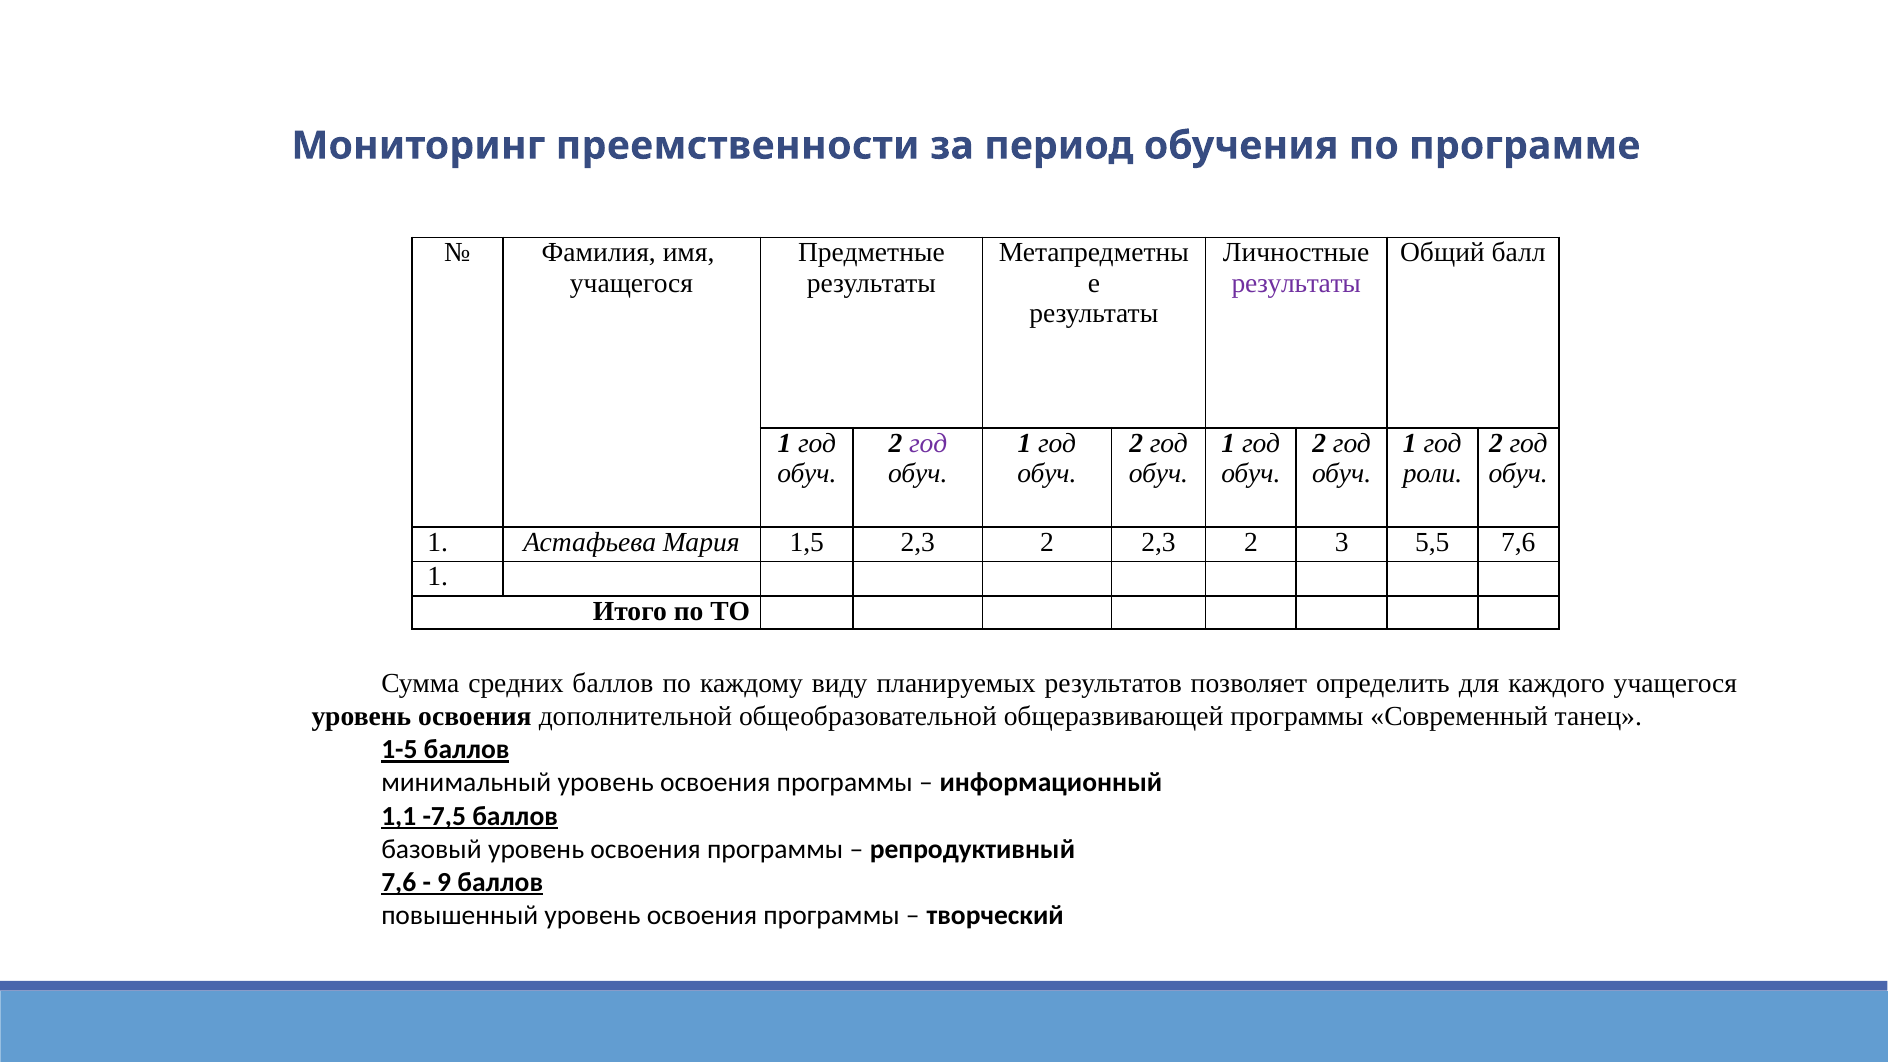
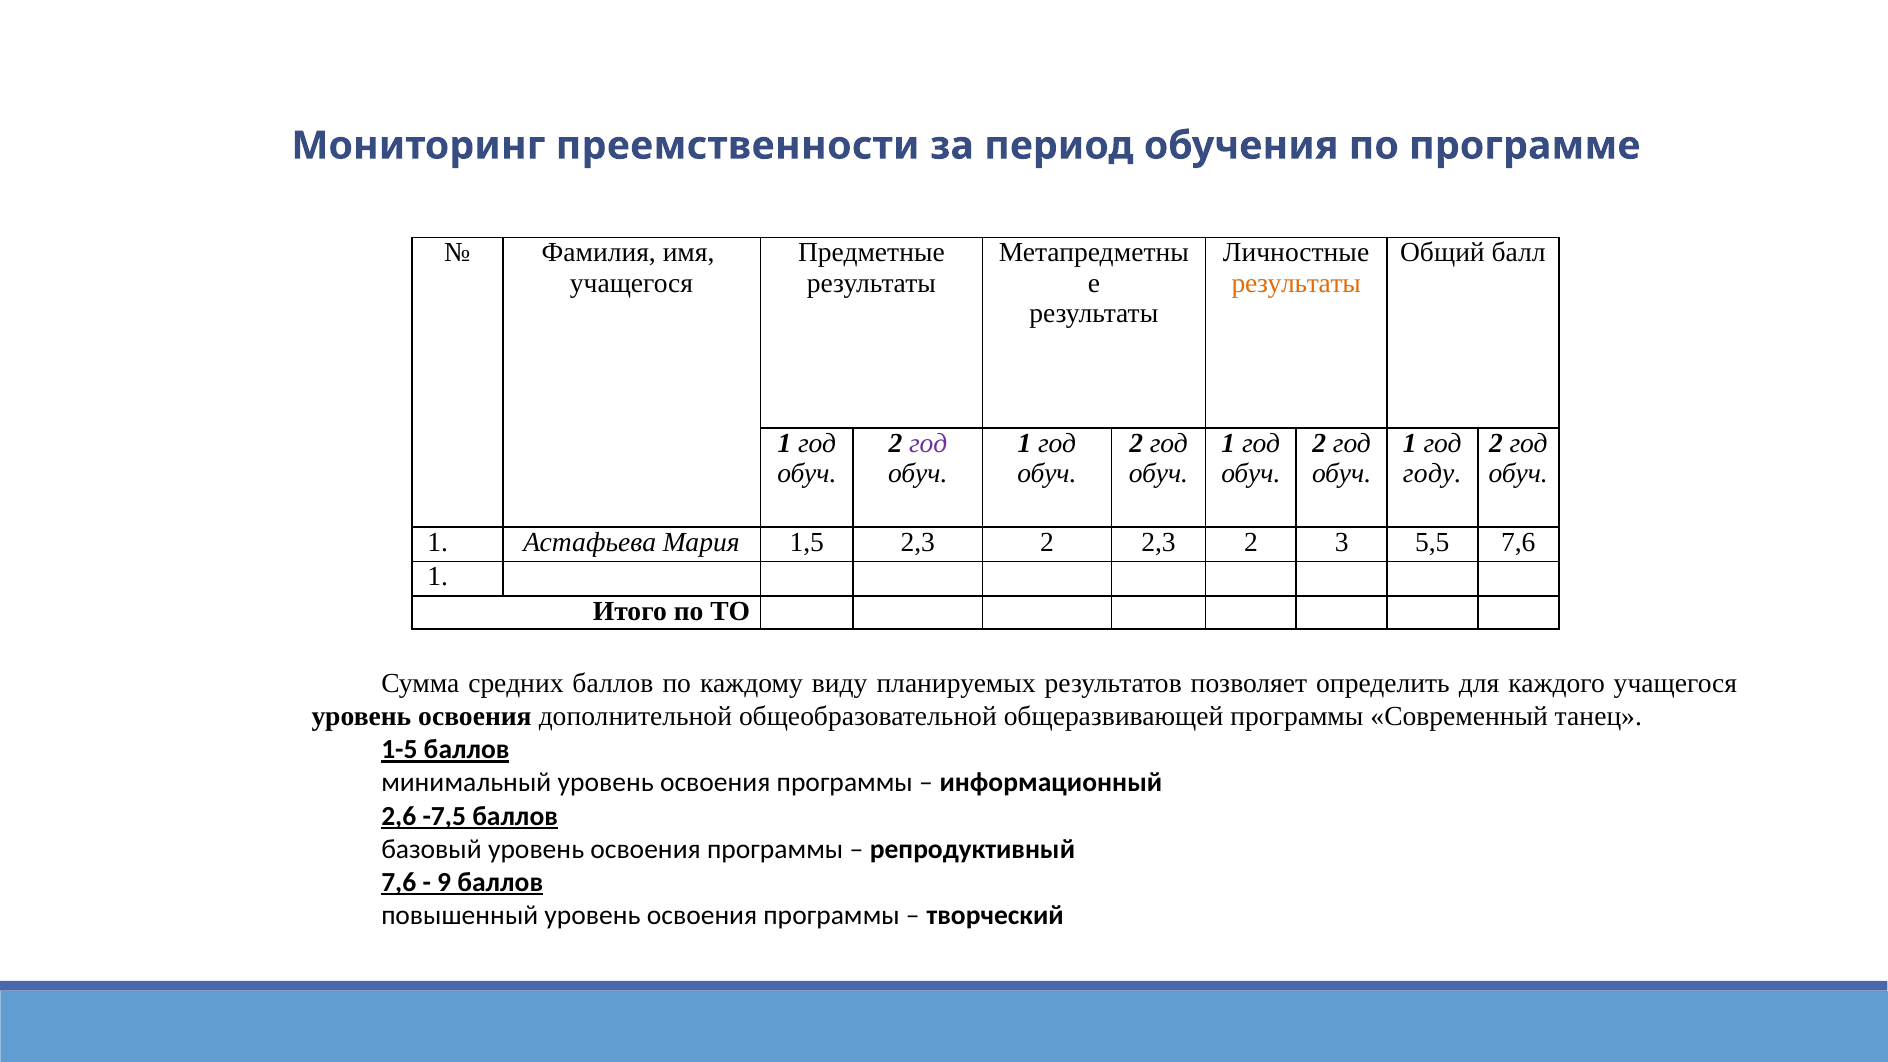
результаты at (1296, 283) colour: purple -> orange
роли: роли -> году
1,1: 1,1 -> 2,6
